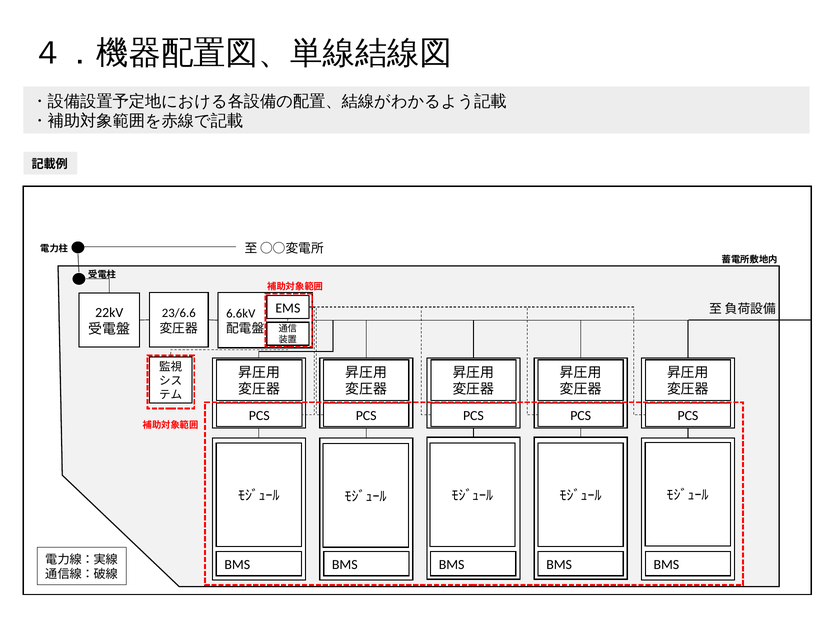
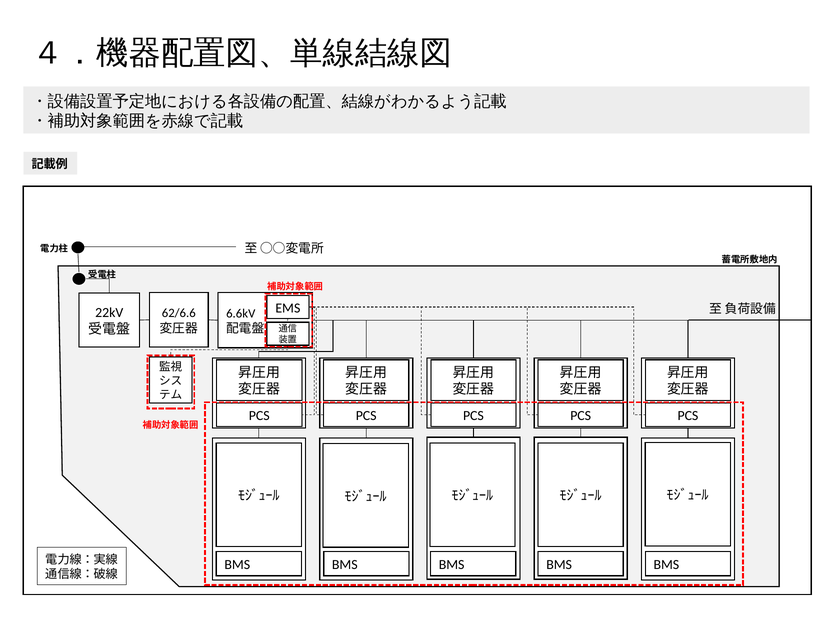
23/6.6: 23/6.6 -> 62/6.6
